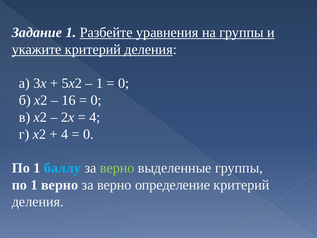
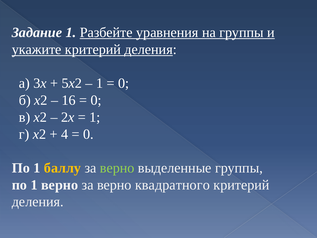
4 at (95, 117): 4 -> 1
баллу colour: light blue -> yellow
определение: определение -> квадратного
